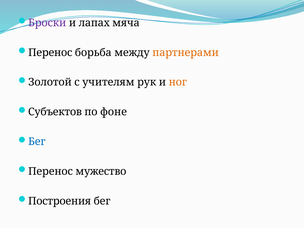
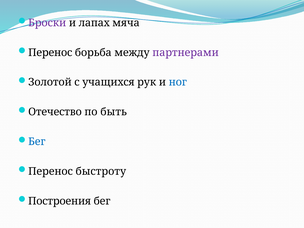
партнерами colour: orange -> purple
учителям: учителям -> учащихся
ног colour: orange -> blue
Субъектов: Субъектов -> Отечество
фоне: фоне -> быть
мужество: мужество -> быстроту
